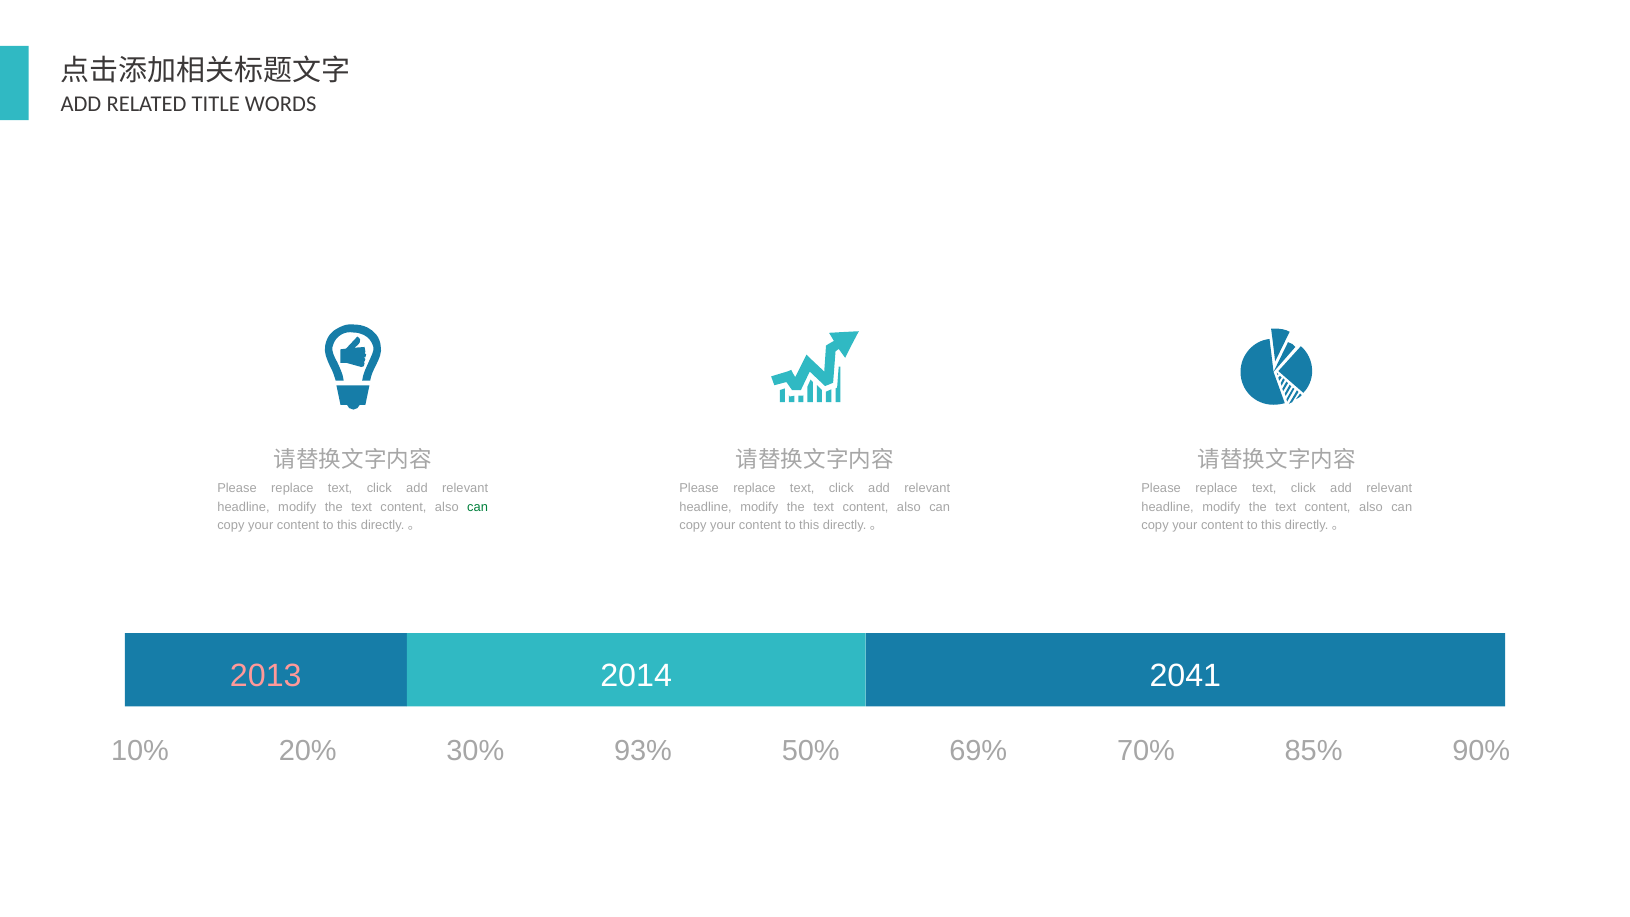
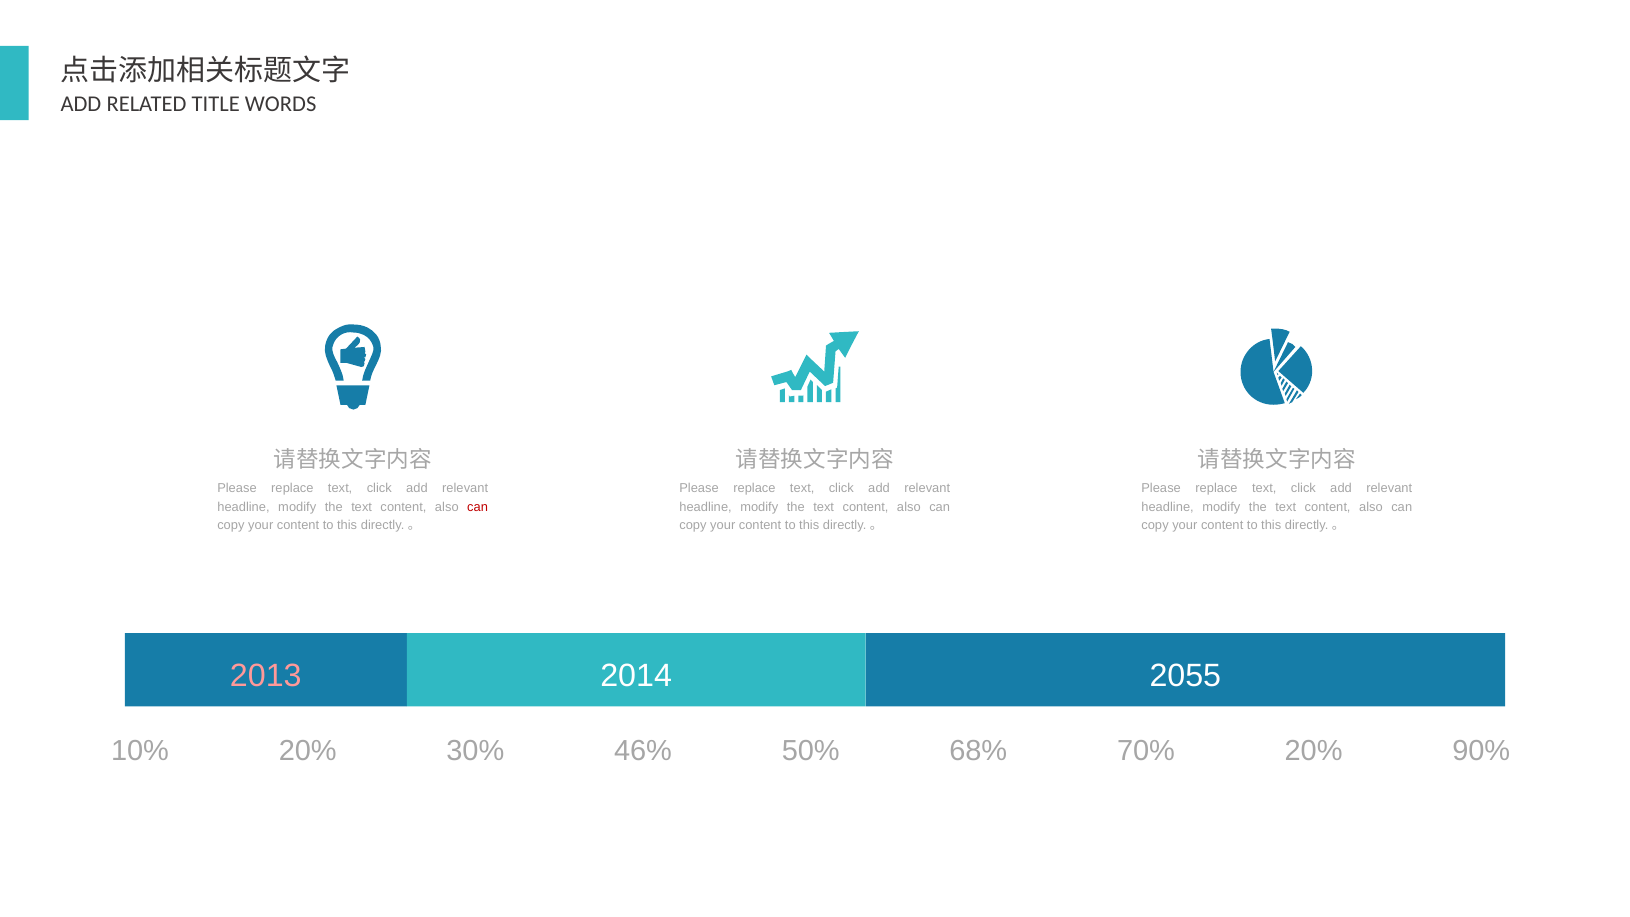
can at (478, 507) colour: green -> red
2041: 2041 -> 2055
93%: 93% -> 46%
69%: 69% -> 68%
70% 85%: 85% -> 20%
